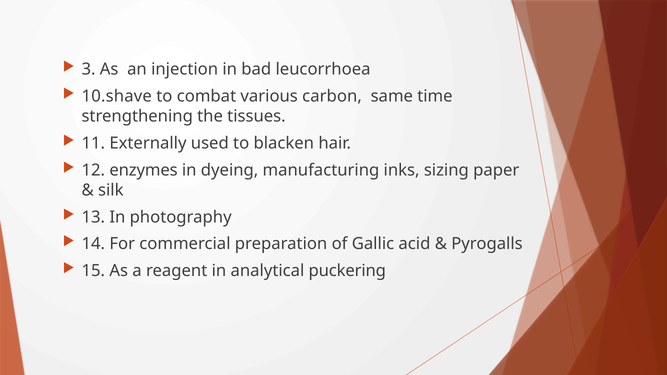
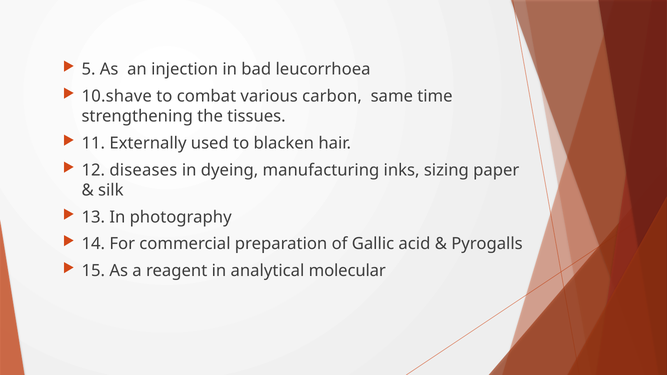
3: 3 -> 5
enzymes: enzymes -> diseases
puckering: puckering -> molecular
